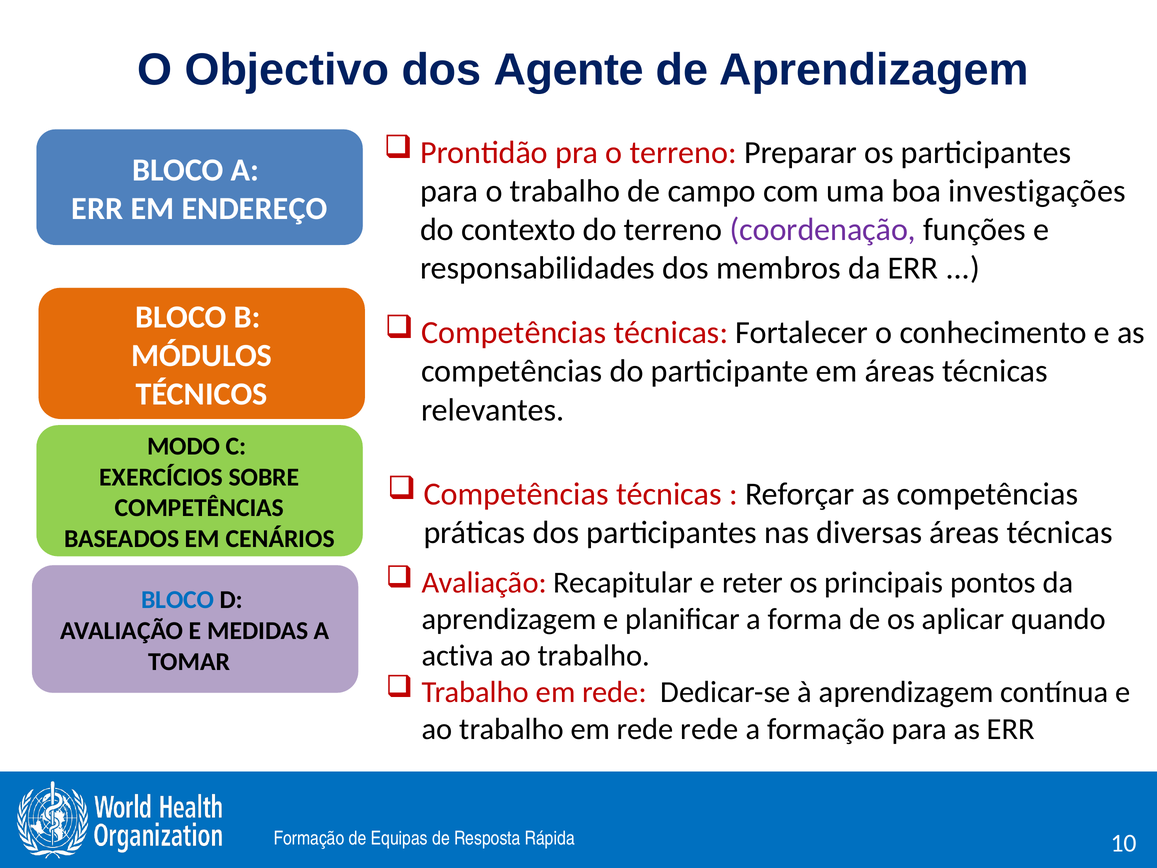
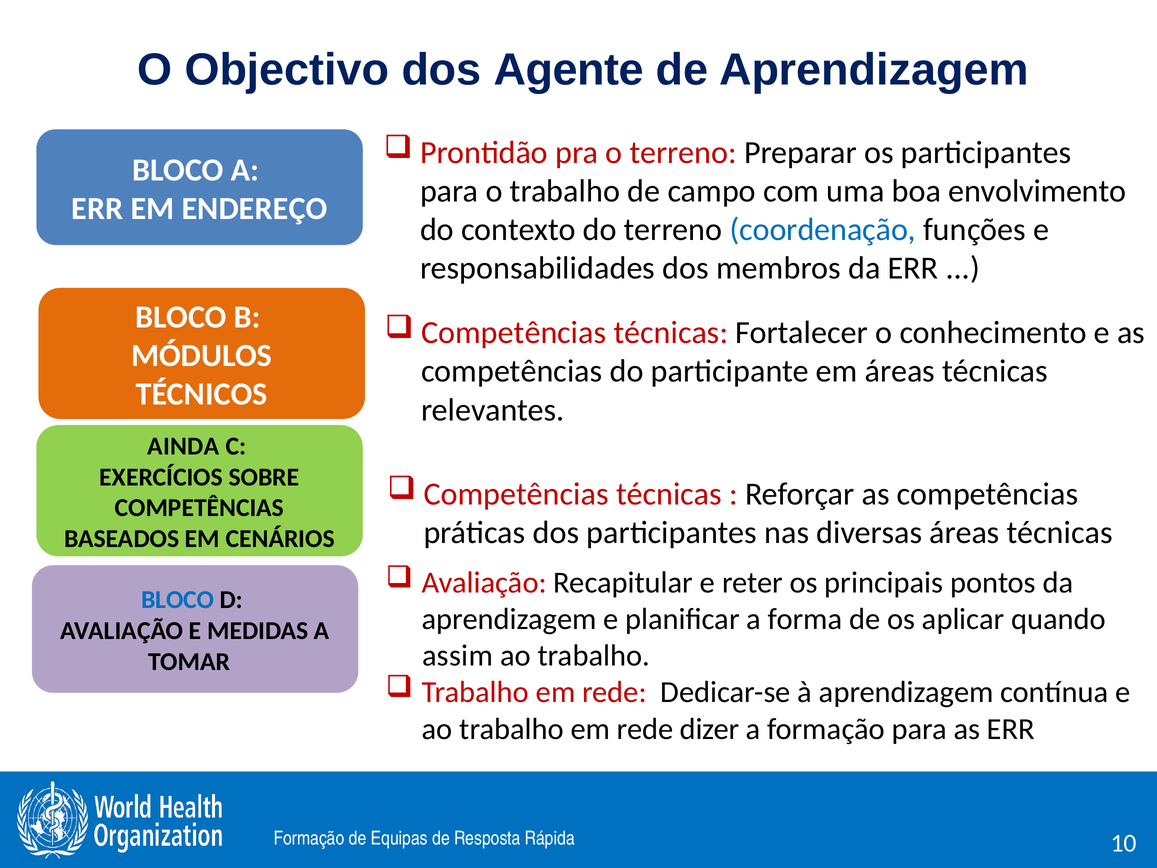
investigações: investigações -> envolvimento
coordenação colour: purple -> blue
MODO: MODO -> AINDA
activa: activa -> assim
rede rede: rede -> dizer
